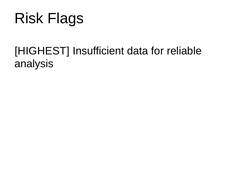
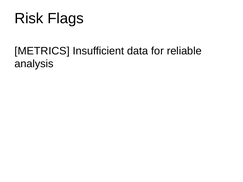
HIGHEST: HIGHEST -> METRICS
